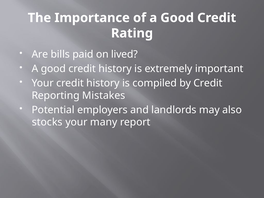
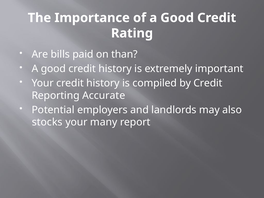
lived: lived -> than
Mistakes: Mistakes -> Accurate
